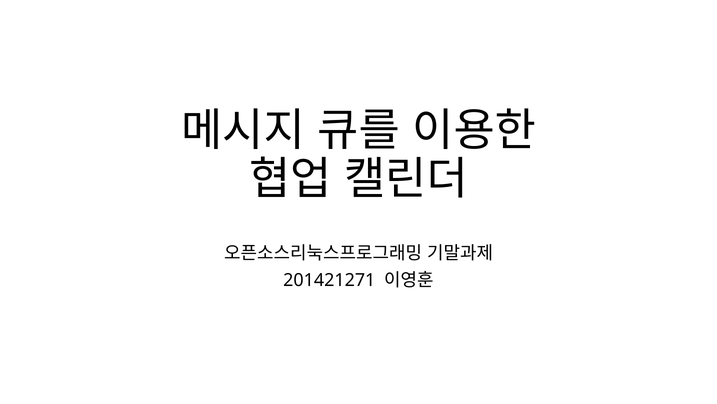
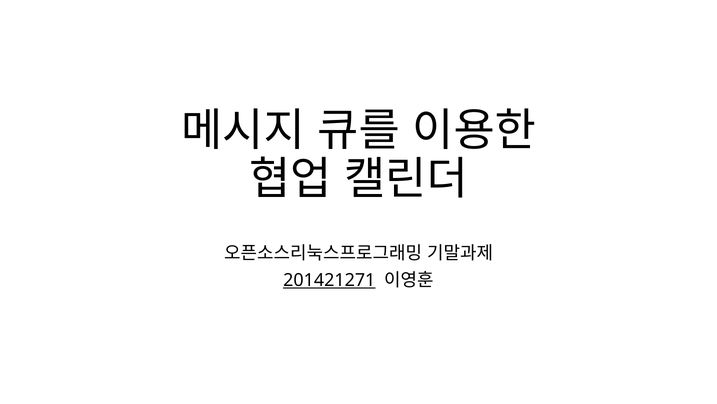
201421271 underline: none -> present
